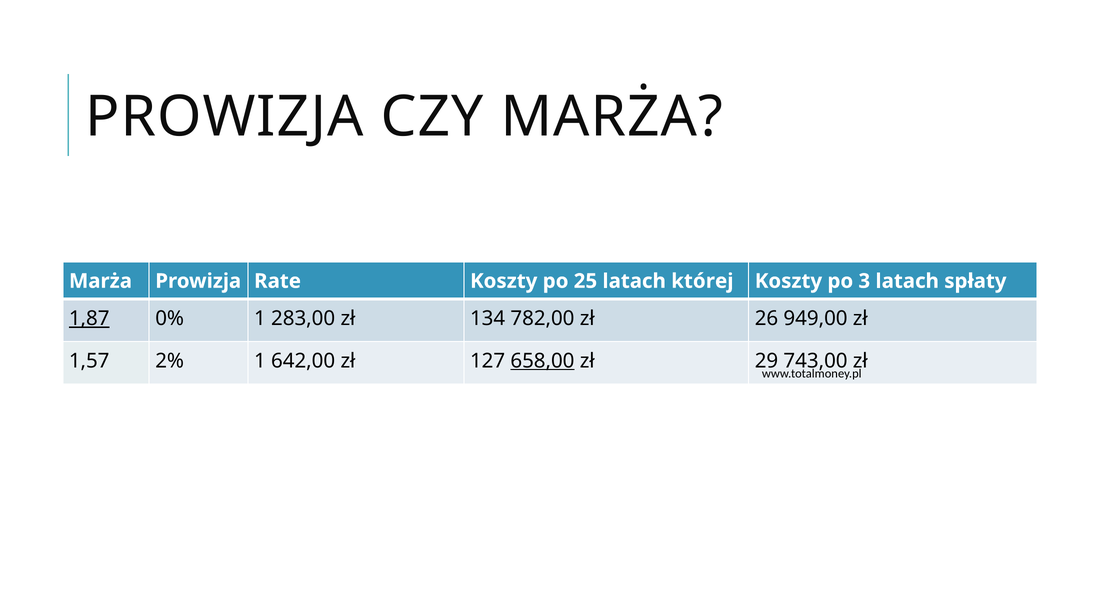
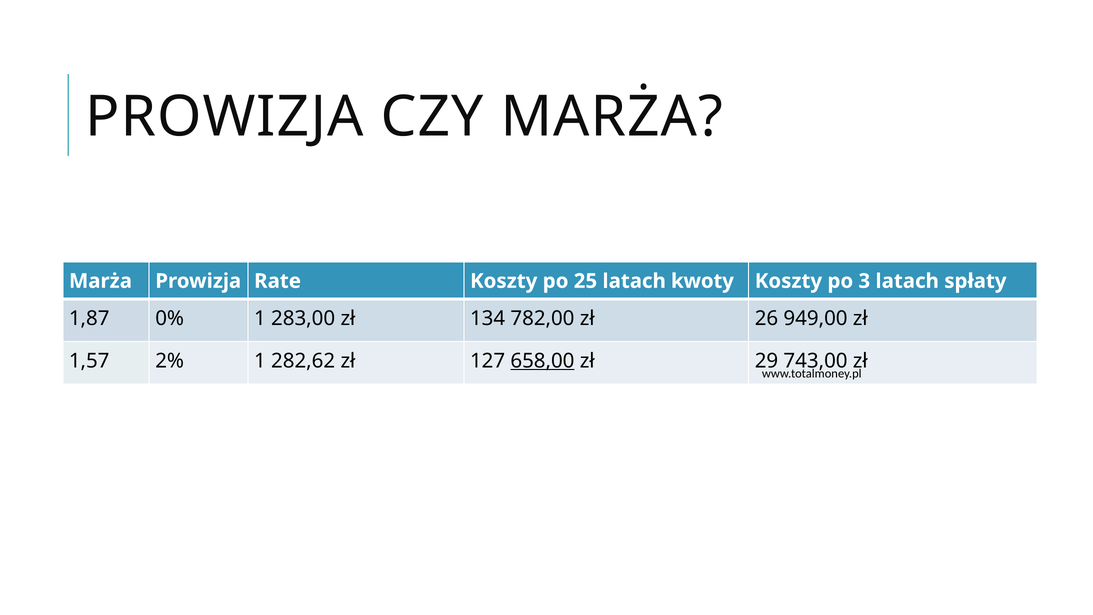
której: której -> kwoty
1,87 underline: present -> none
642,00: 642,00 -> 282,62
